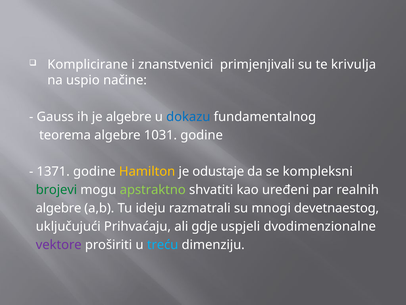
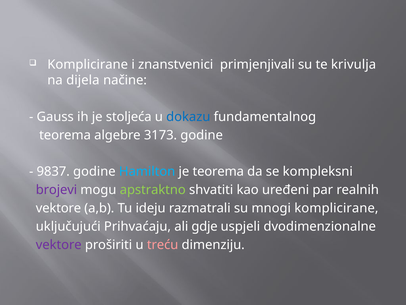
uspio: uspio -> dijela
je algebre: algebre -> stoljeća
1031: 1031 -> 3173
1371: 1371 -> 9837
Hamilton colour: yellow -> light blue
je odustaje: odustaje -> teorema
brojevi colour: green -> purple
algebre at (58, 208): algebre -> vektore
mnogi devetnaestog: devetnaestog -> komplicirane
treću colour: light blue -> pink
